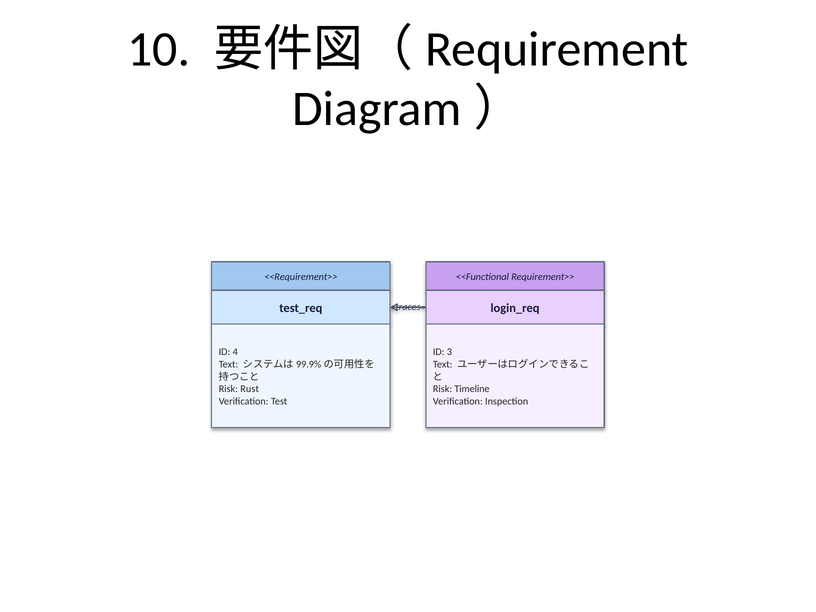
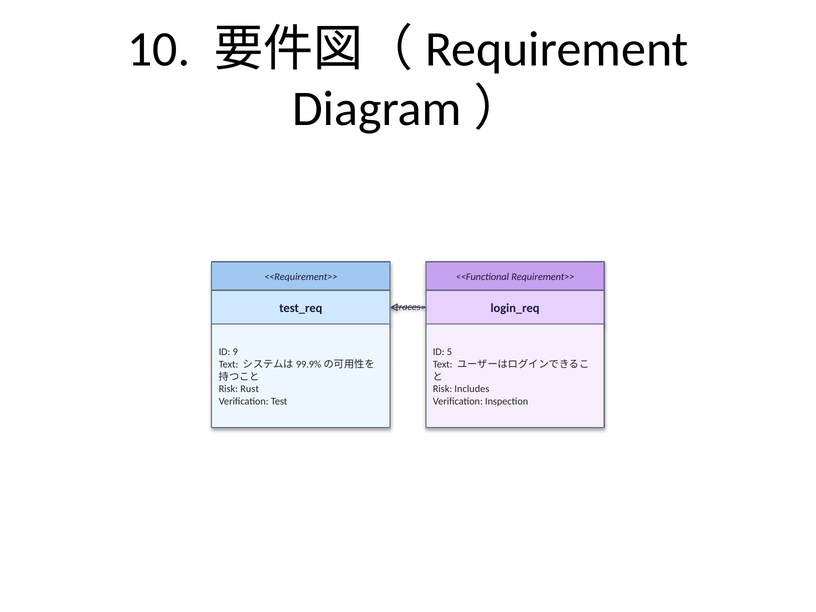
4: 4 -> 9
3: 3 -> 5
Timeline: Timeline -> Includes
